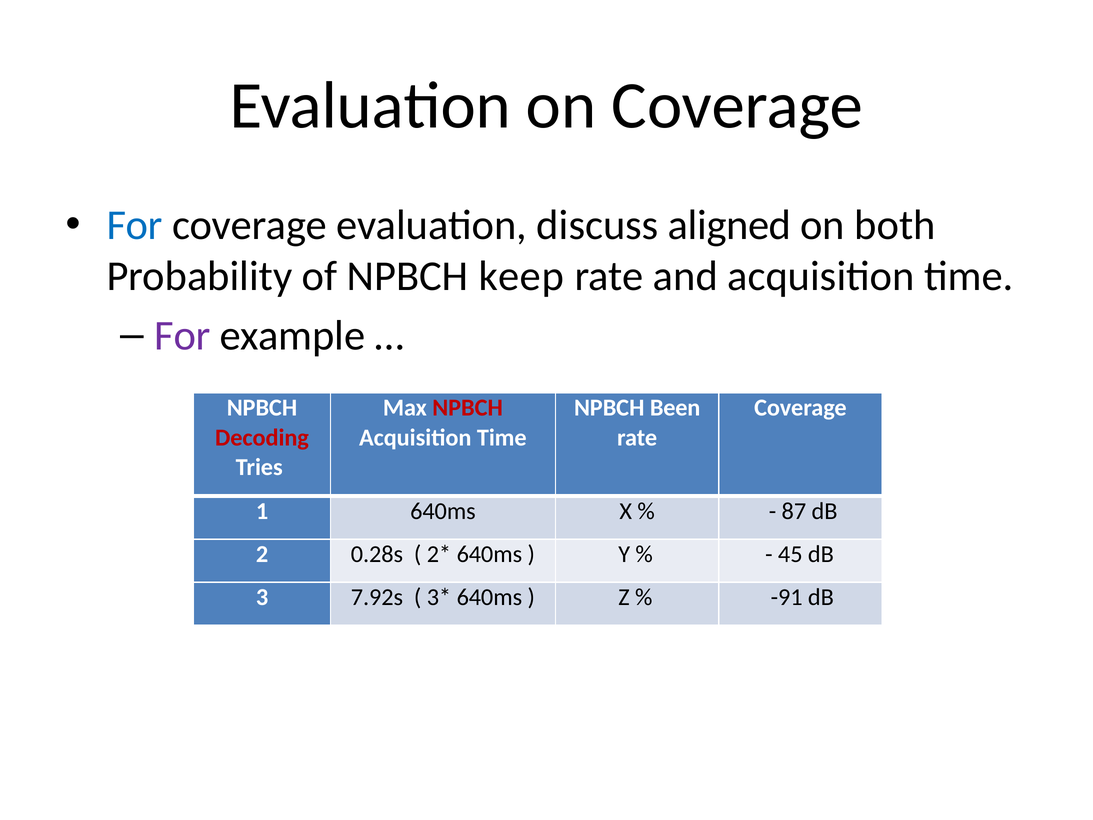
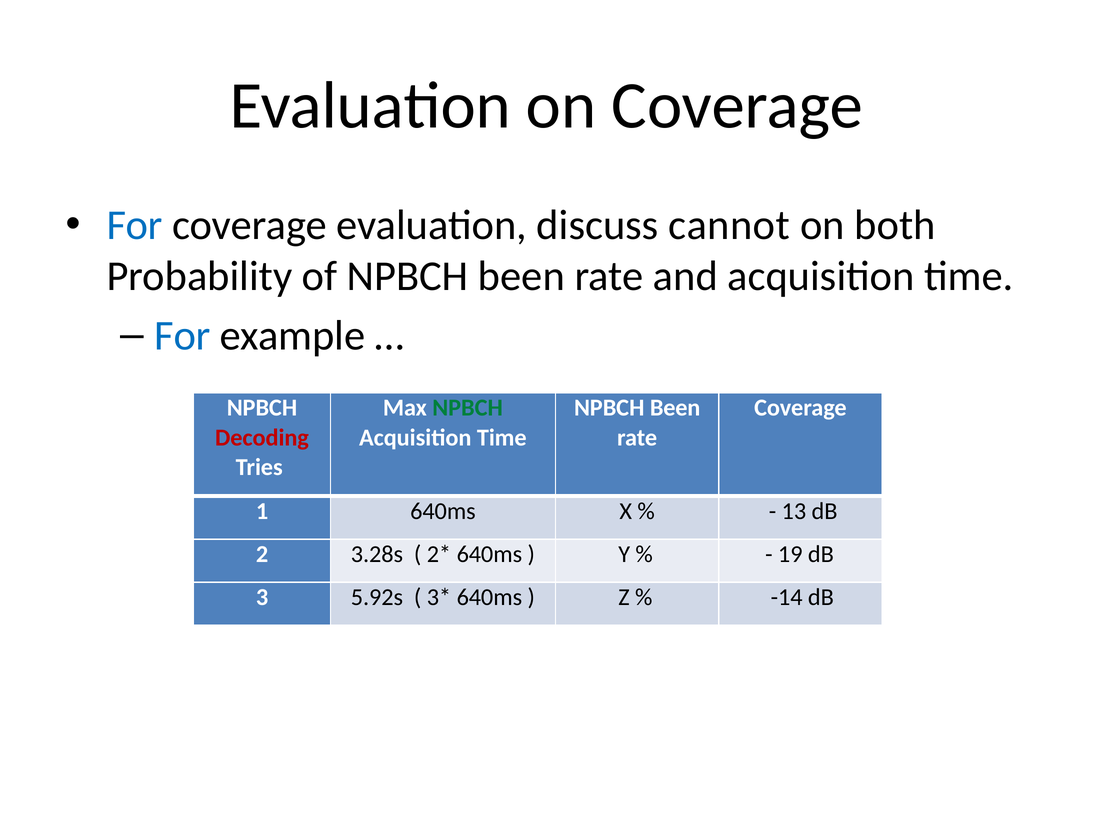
aligned: aligned -> cannot
of NPBCH keep: keep -> been
For at (182, 336) colour: purple -> blue
NPBCH at (468, 408) colour: red -> green
87: 87 -> 13
0.28s: 0.28s -> 3.28s
45: 45 -> 19
7.92s: 7.92s -> 5.92s
-91: -91 -> -14
